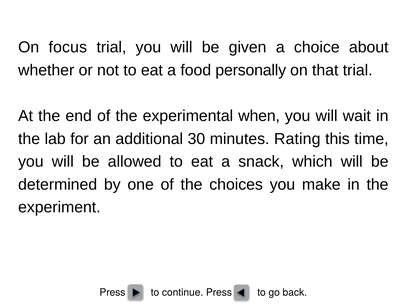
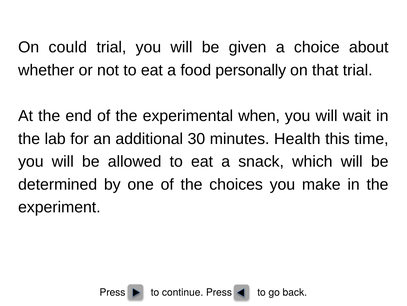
focus: focus -> could
Rating: Rating -> Health
